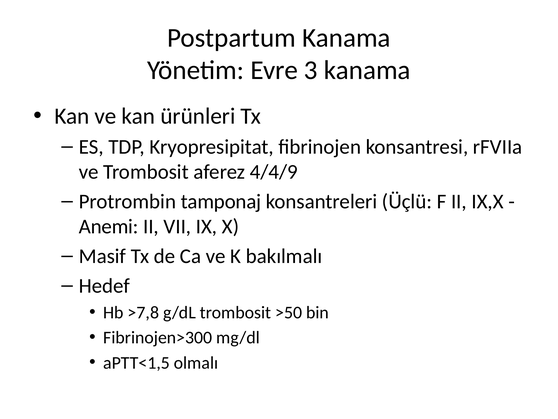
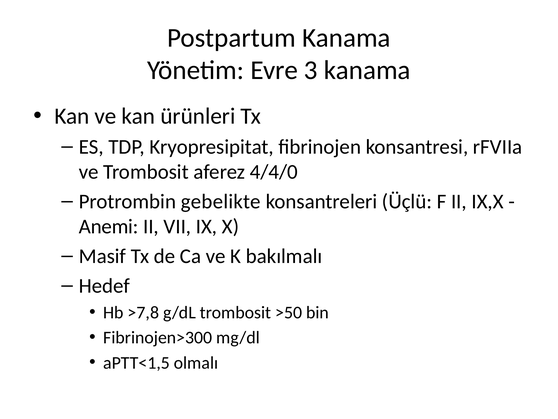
4/4/9: 4/4/9 -> 4/4/0
tamponaj: tamponaj -> gebelikte
